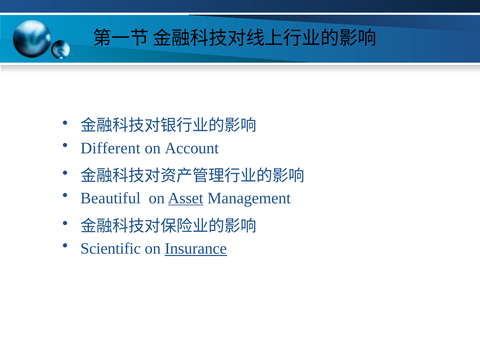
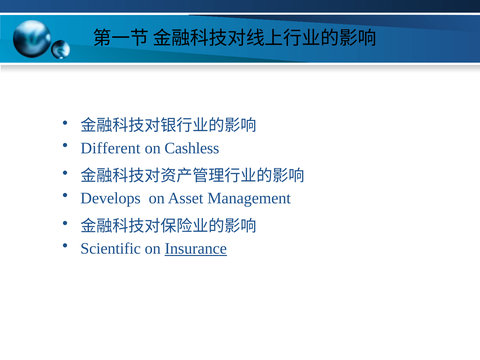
Account: Account -> Cashless
Beautiful: Beautiful -> Develops
Asset underline: present -> none
